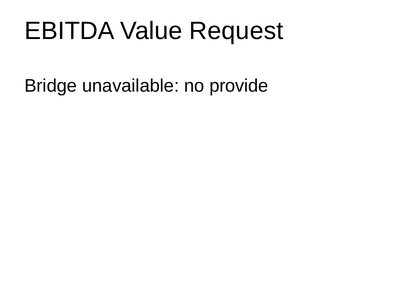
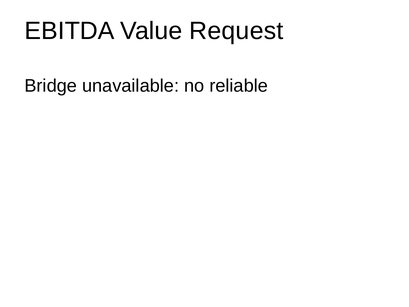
provide: provide -> reliable
